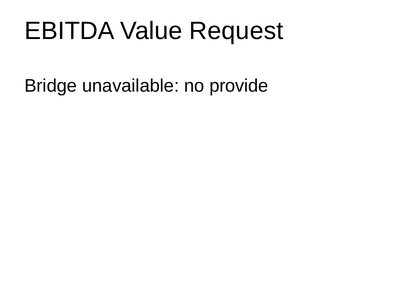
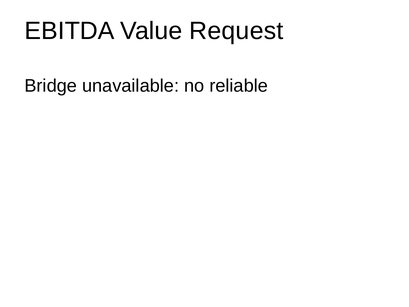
provide: provide -> reliable
